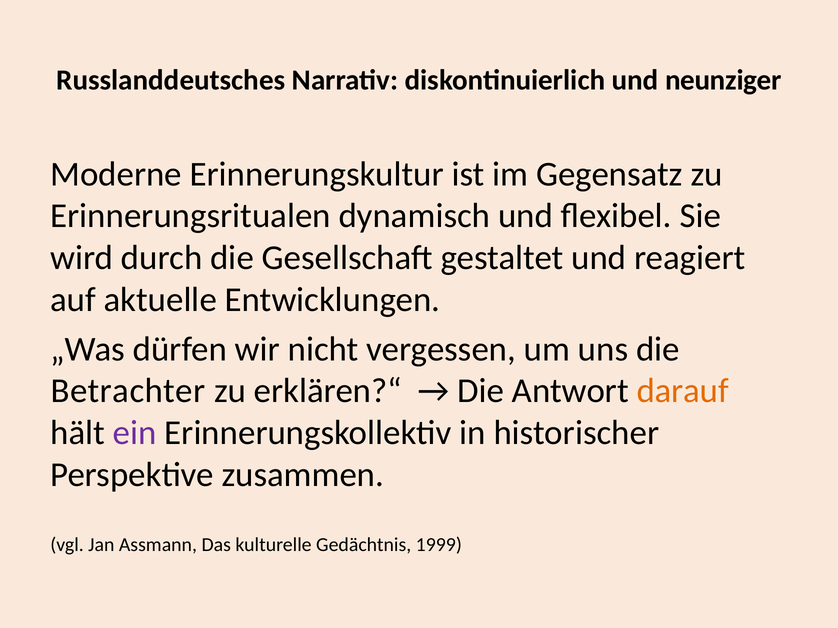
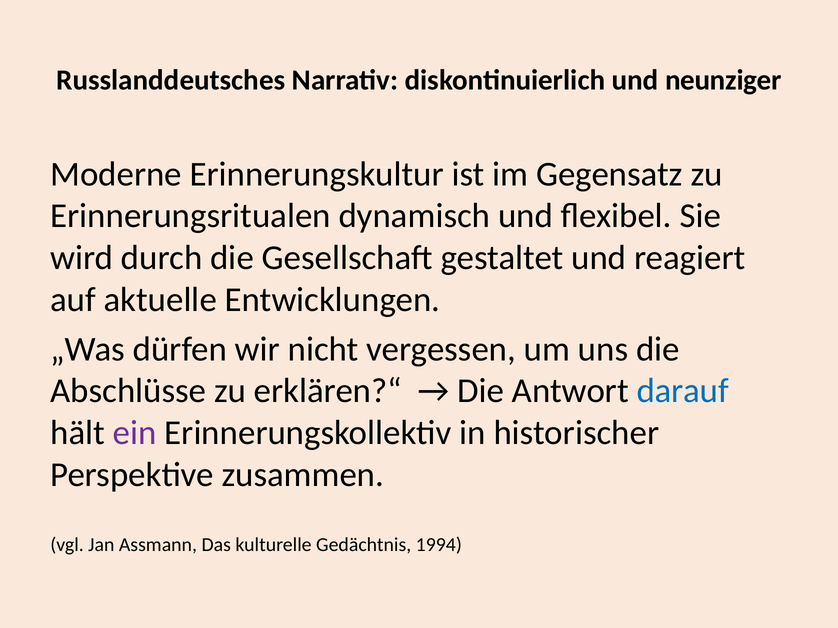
Betrachter: Betrachter -> Abschlüsse
darauf colour: orange -> blue
1999: 1999 -> 1994
